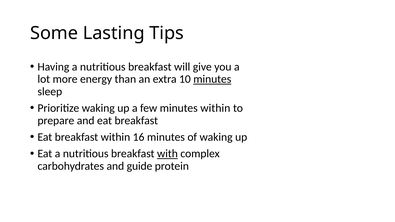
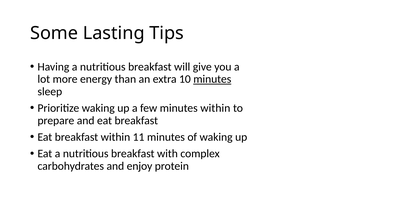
16: 16 -> 11
with underline: present -> none
guide: guide -> enjoy
